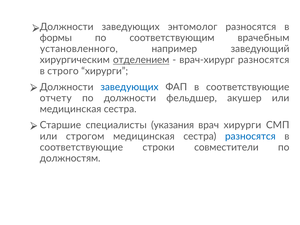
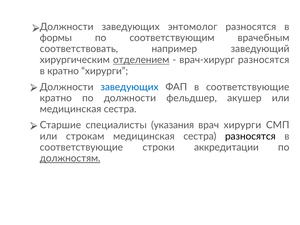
установленного: установленного -> соответствовать
в строго: строго -> кратно
отчету at (56, 98): отчету -> кратно
строгом: строгом -> строкам
разносятся at (250, 136) colour: blue -> black
совместители: совместители -> аккредитации
должностям underline: none -> present
